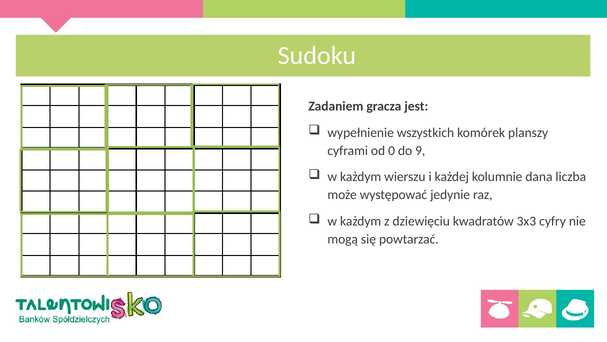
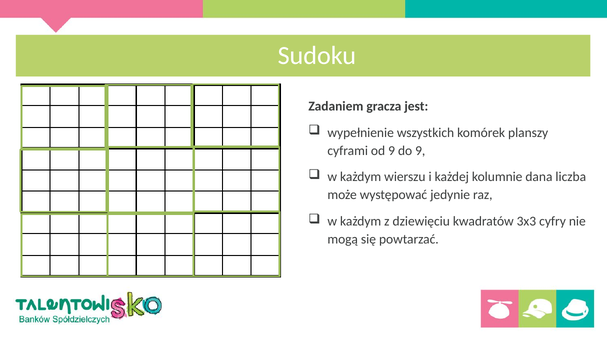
od 0: 0 -> 9
